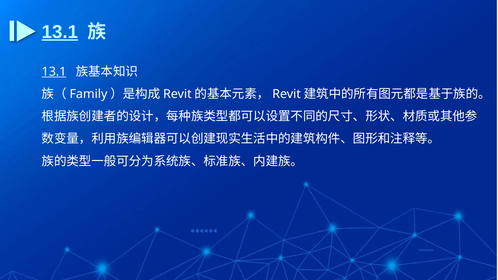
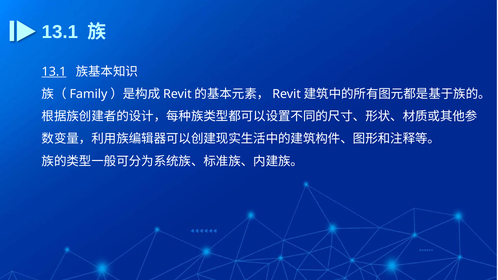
13.1 at (60, 32) underline: present -> none
